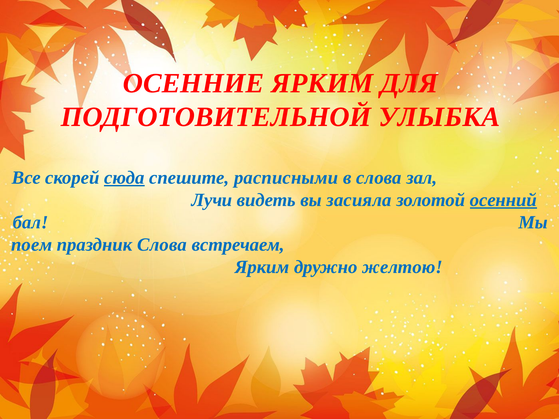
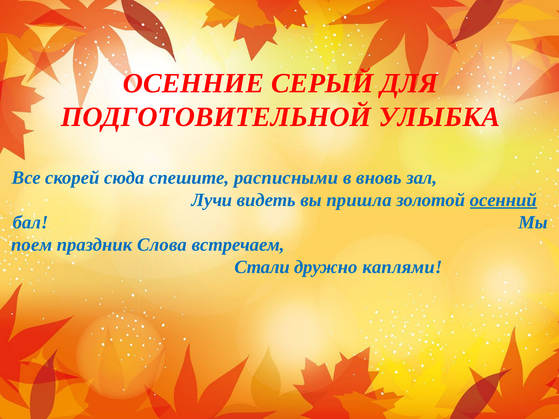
ОСЕННИЕ ЯРКИМ: ЯРКИМ -> СЕРЫЙ
сюда underline: present -> none
в слова: слова -> вновь
засияла: засияла -> пришла
Ярким at (262, 267): Ярким -> Стали
желтою: желтою -> каплями
